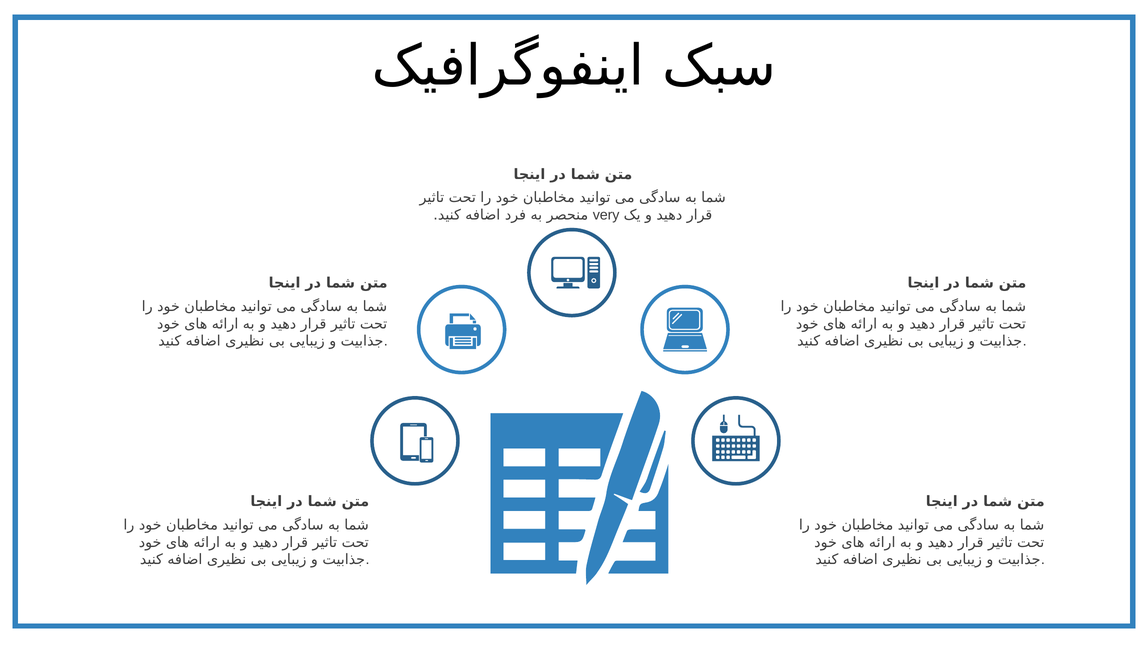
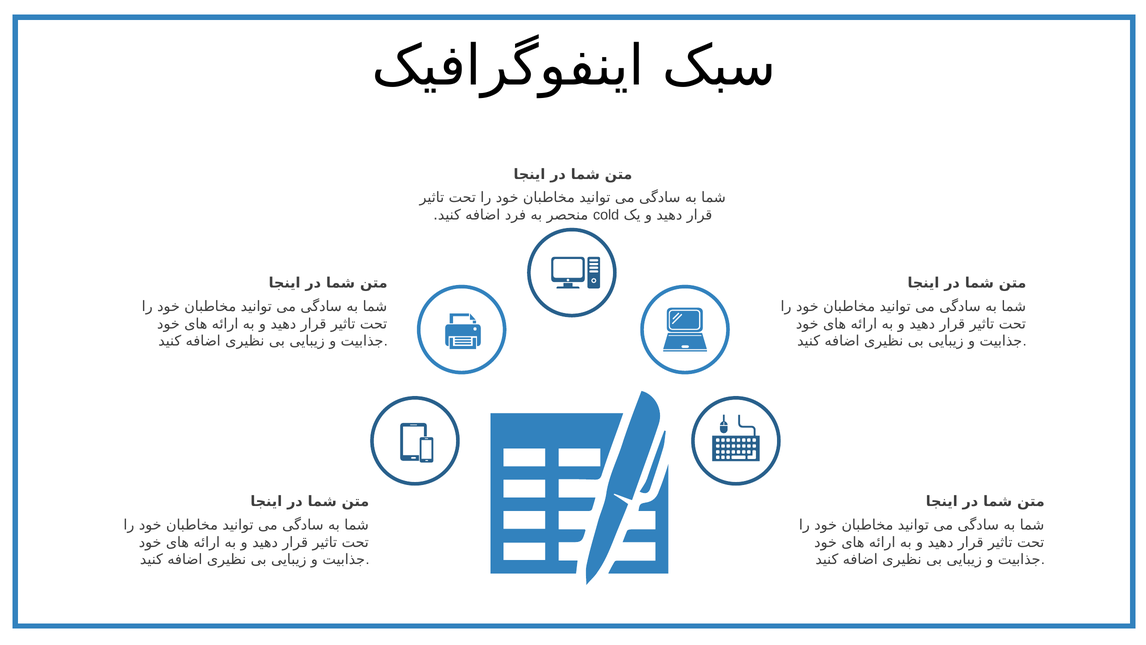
very: very -> cold
